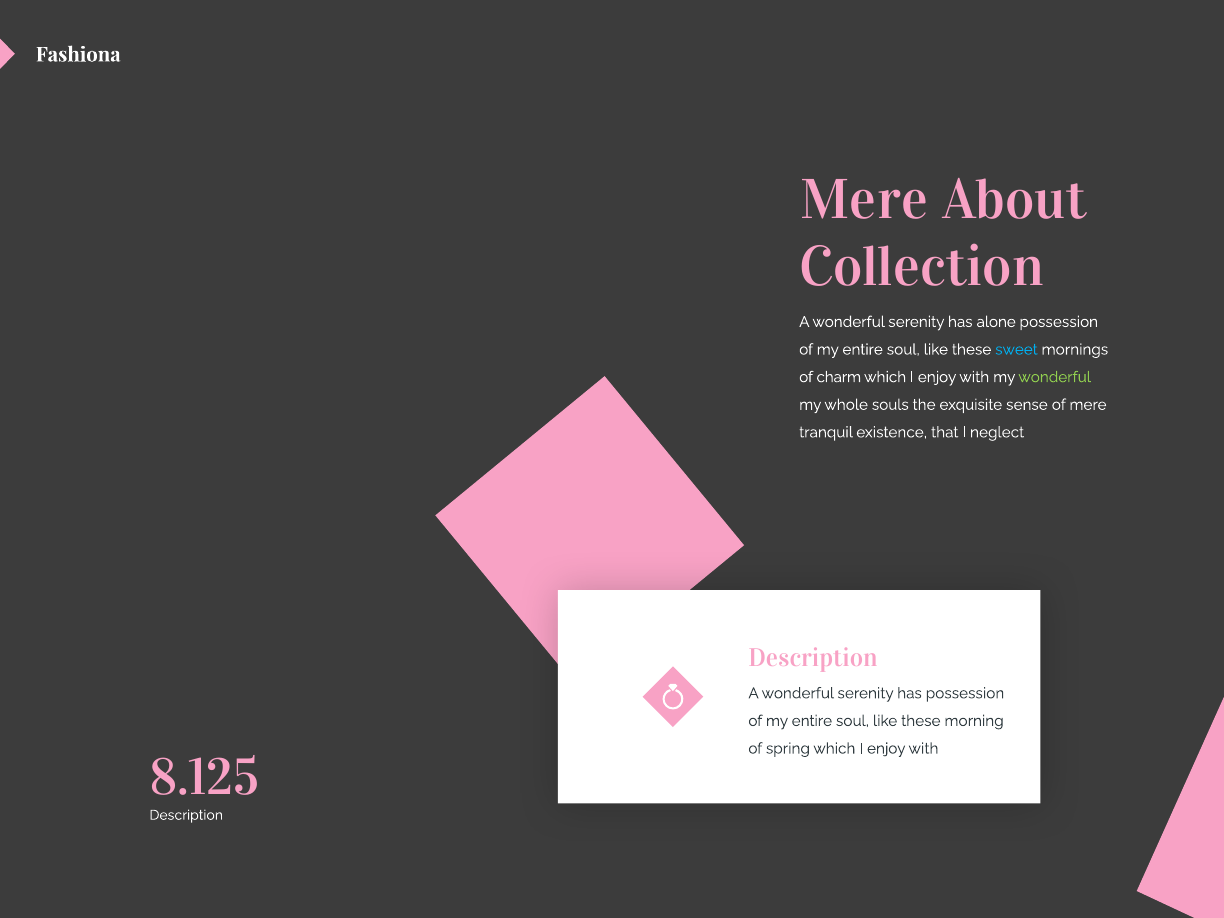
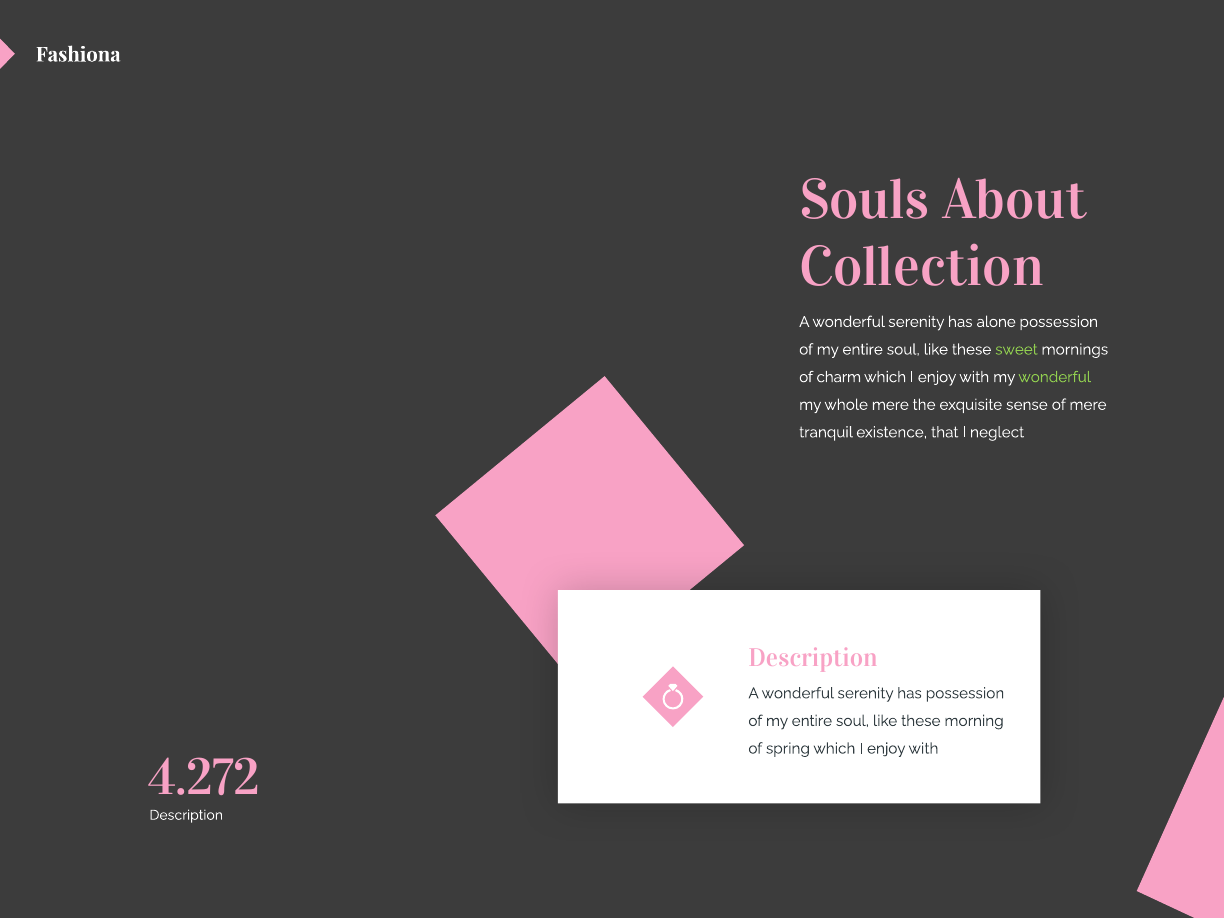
Mere at (864, 200): Mere -> Souls
sweet colour: light blue -> light green
whole souls: souls -> mere
8.125: 8.125 -> 4.272
